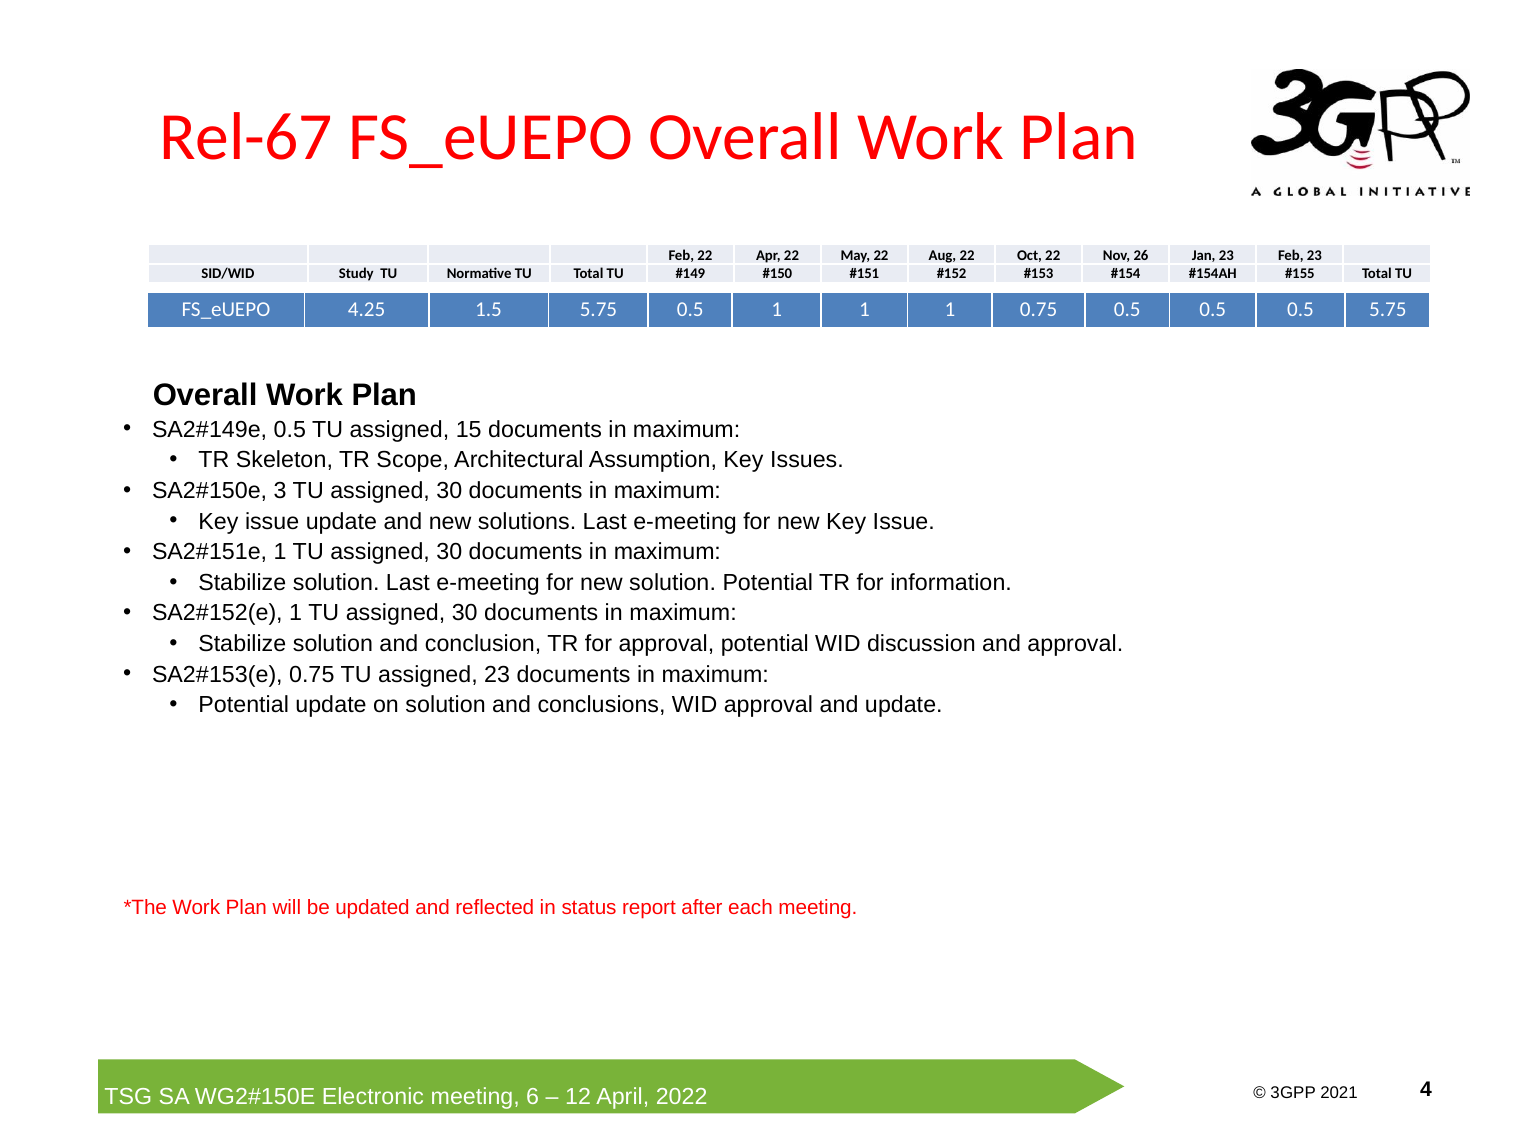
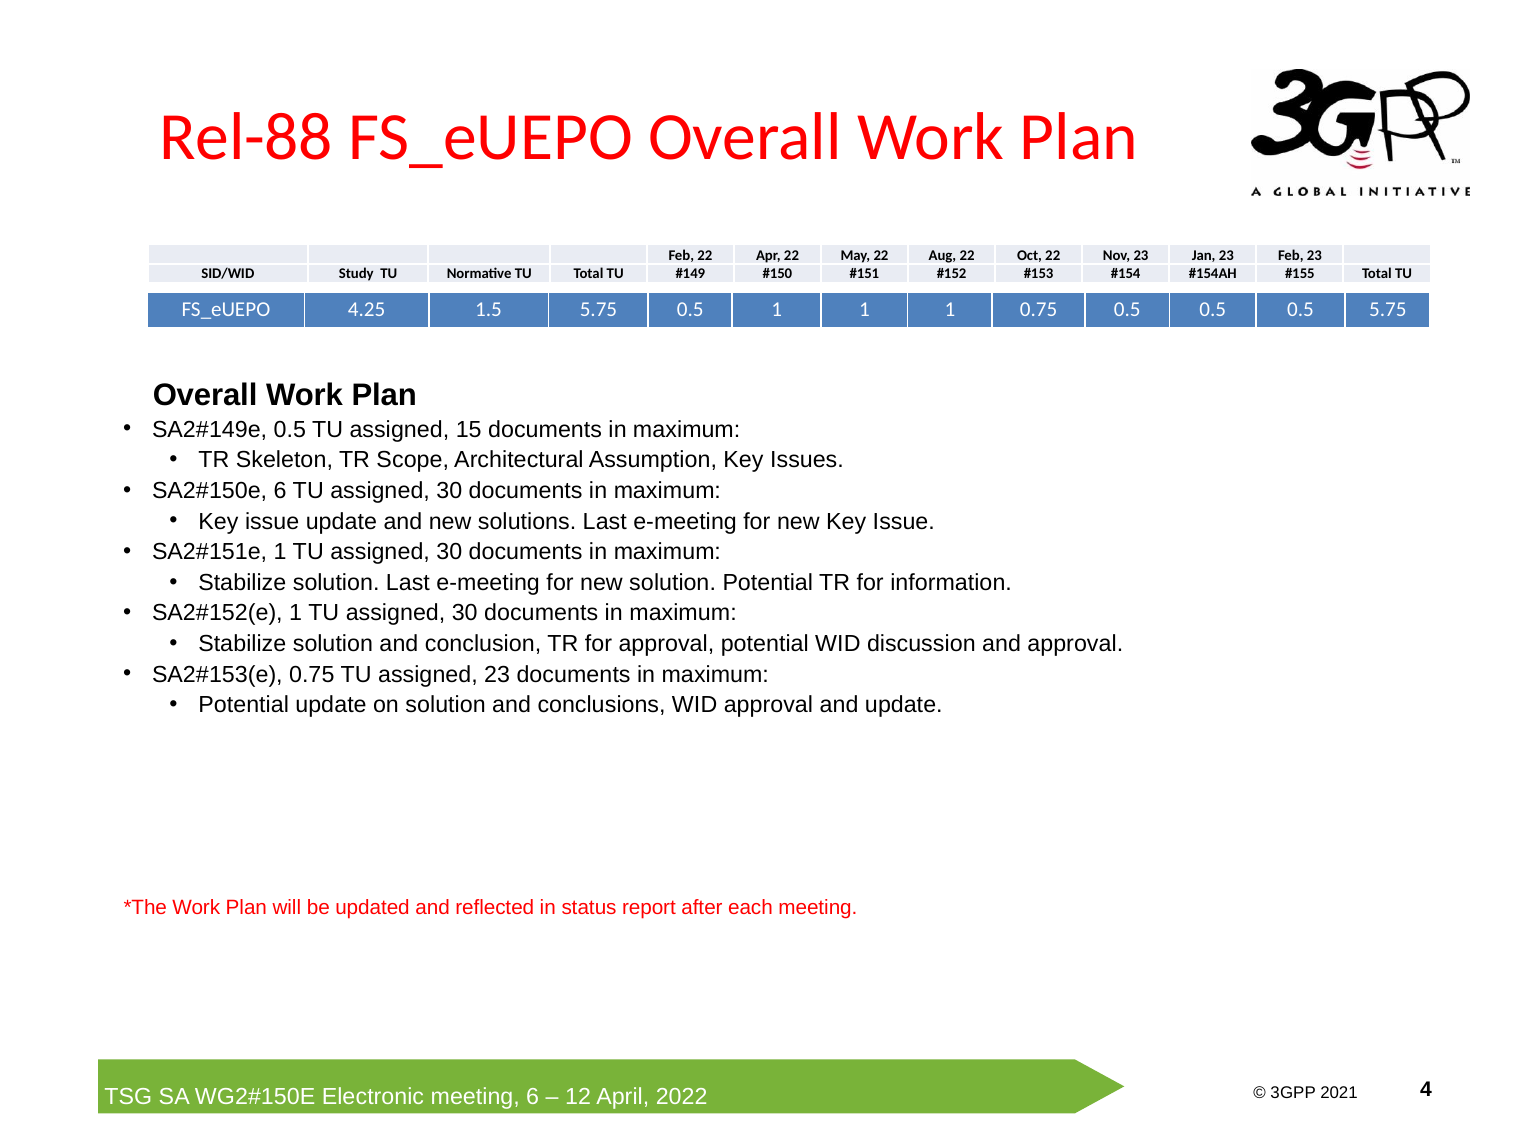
Rel-67: Rel-67 -> Rel-88
Nov 26: 26 -> 23
3 at (280, 491): 3 -> 6
